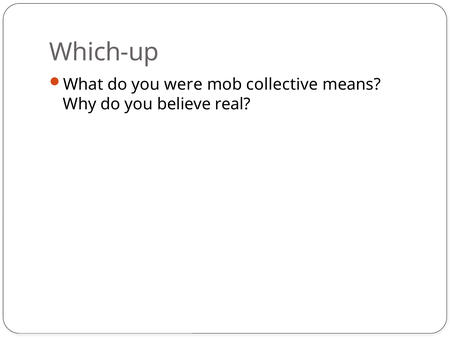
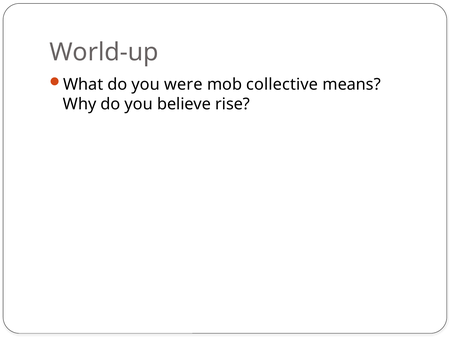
Which-up: Which-up -> World-up
real: real -> rise
